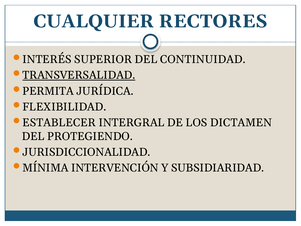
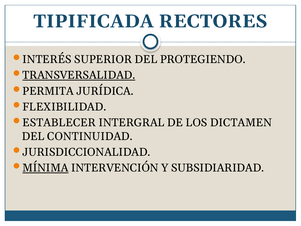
CUALQUIER: CUALQUIER -> TIPIFICADA
CONTINUIDAD: CONTINUIDAD -> PROTEGIENDO
PROTEGIENDO: PROTEGIENDO -> CONTINUIDAD
MÍNIMA underline: none -> present
